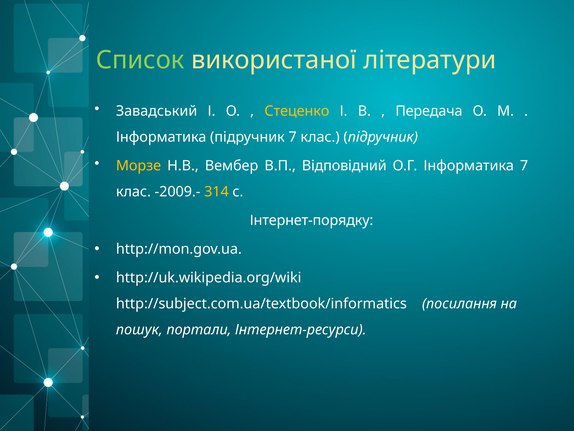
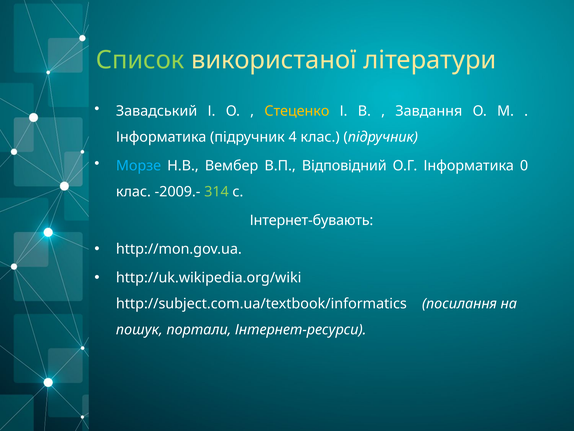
Передача: Передача -> Завдання
підручник 7: 7 -> 4
Морзе colour: yellow -> light blue
Інформатика 7: 7 -> 0
314 colour: yellow -> light green
Інтернет-порядку: Інтернет-порядку -> Інтернет-бувають
